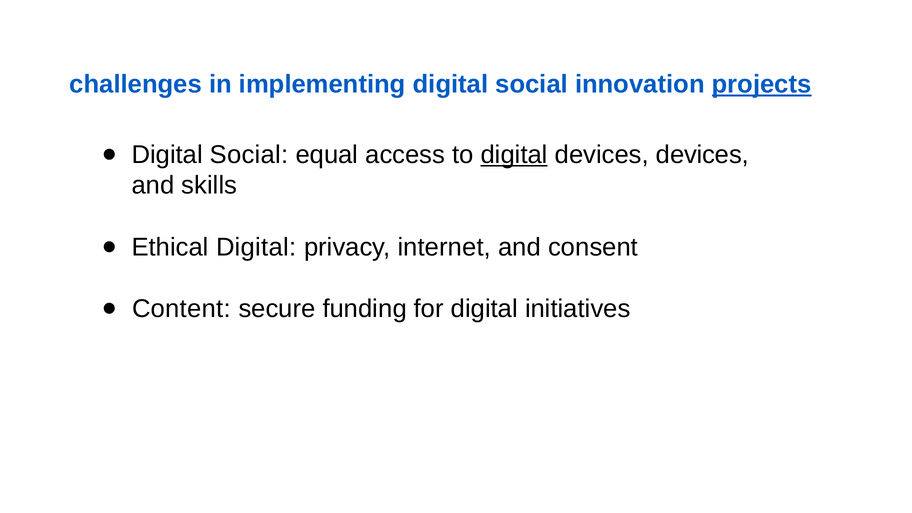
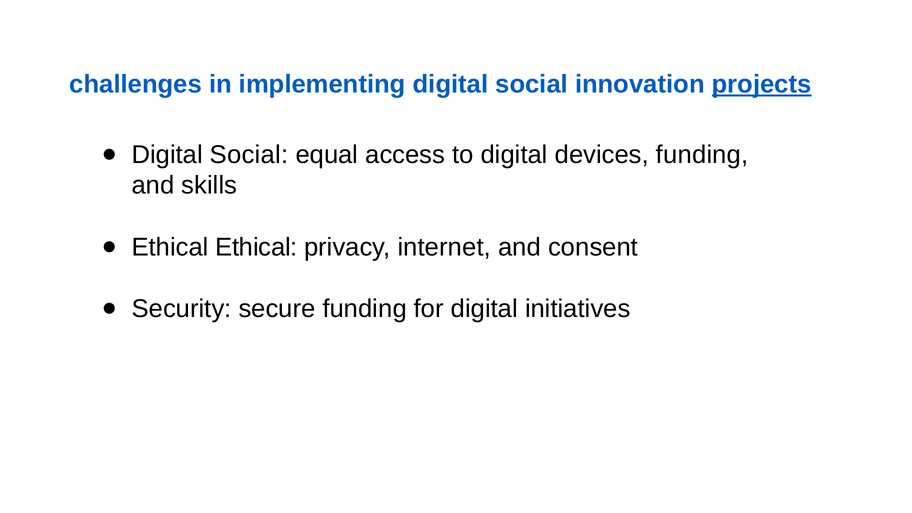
digital at (514, 155) underline: present -> none
devices devices: devices -> funding
Ethical Digital: Digital -> Ethical
Content: Content -> Security
